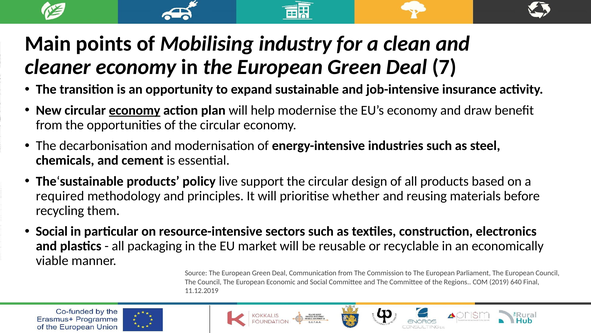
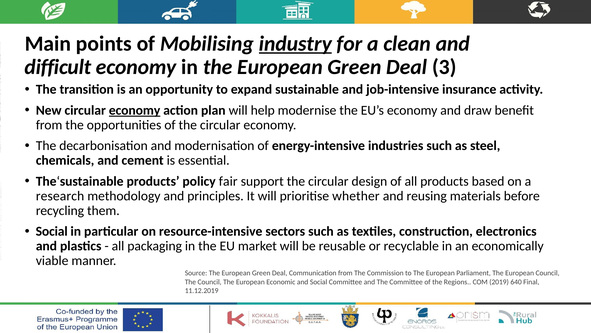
industry underline: none -> present
cleaner: cleaner -> difficult
7: 7 -> 3
live: live -> fair
required: required -> research
